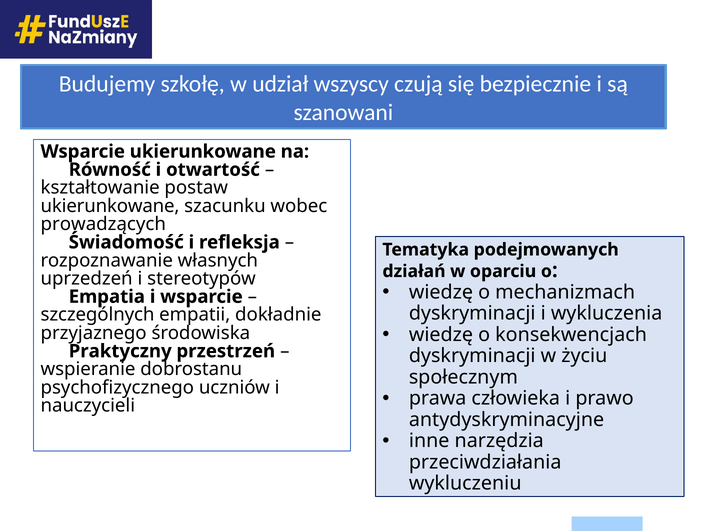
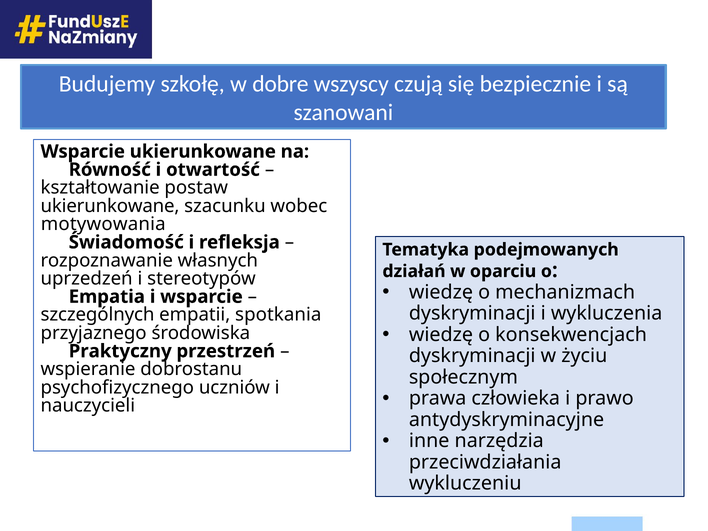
udział: udział -> dobre
prowadzących: prowadzących -> motywowania
dokładnie: dokładnie -> spotkania
